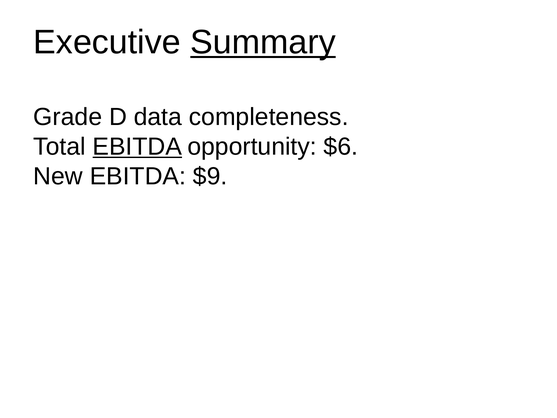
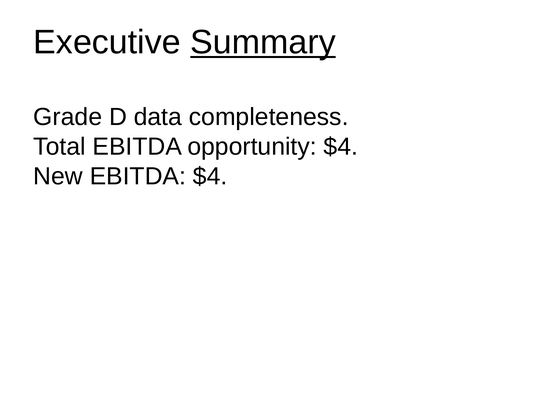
EBITDA at (137, 147) underline: present -> none
opportunity $6: $6 -> $4
EBITDA $9: $9 -> $4
